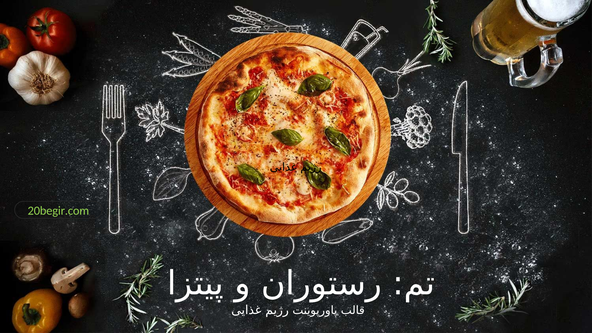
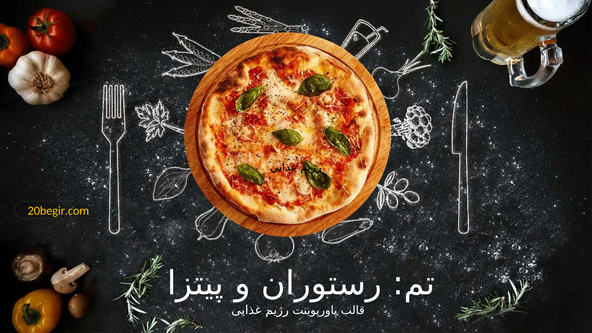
20begir.com colour: light green -> yellow
